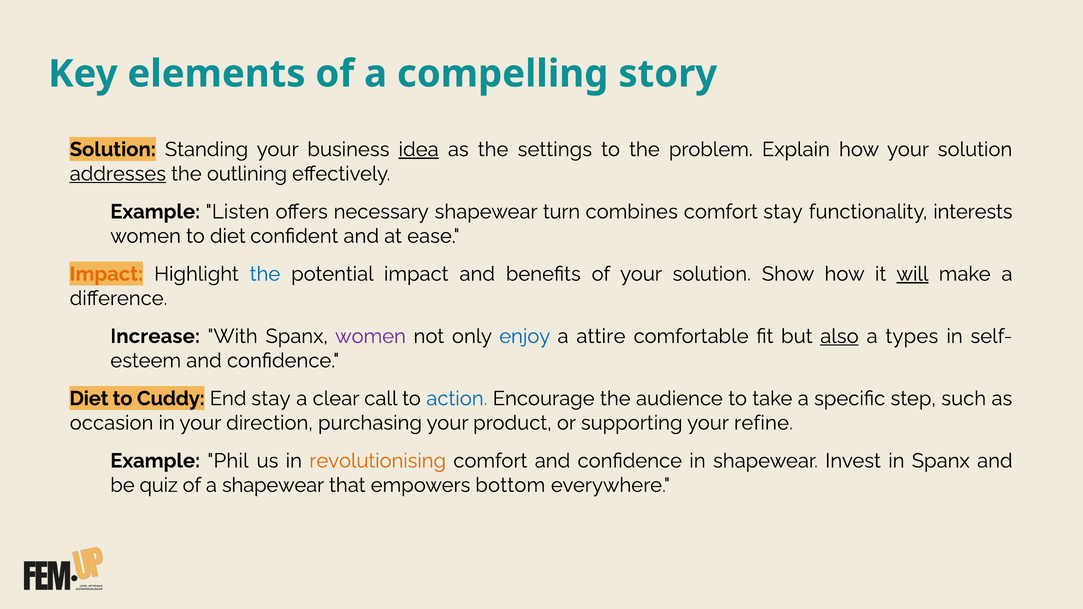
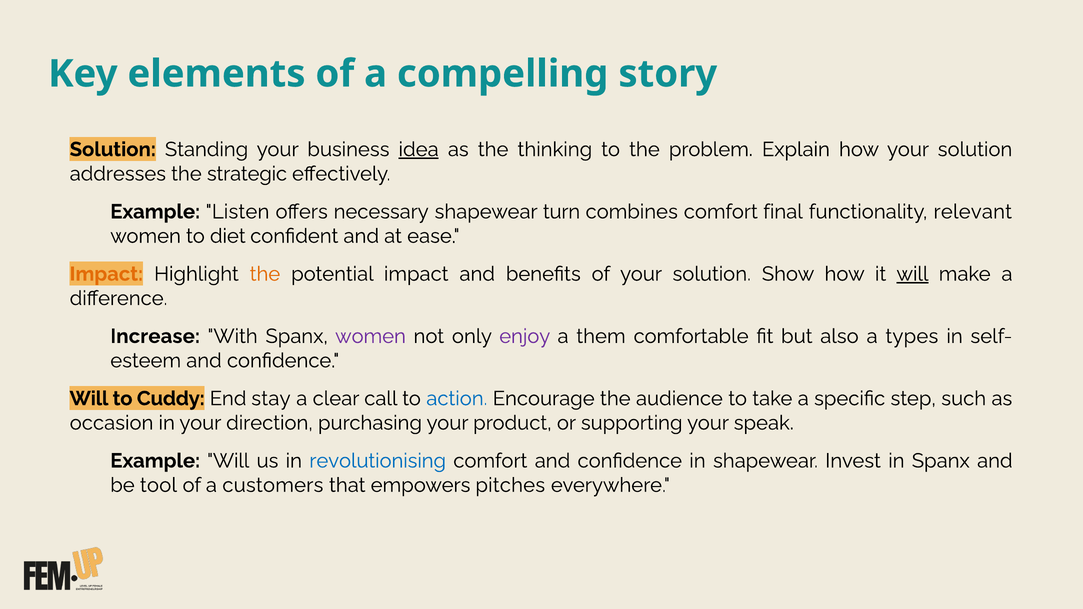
settings: settings -> thinking
addresses underline: present -> none
outlining: outlining -> strategic
comfort stay: stay -> final
interests: interests -> relevant
the at (265, 274) colour: blue -> orange
enjoy colour: blue -> purple
attire: attire -> them
also underline: present -> none
Diet at (89, 399): Diet -> Will
refine: refine -> speak
Example Phil: Phil -> Will
revolutionising colour: orange -> blue
quiz: quiz -> tool
a shapewear: shapewear -> customers
bottom: bottom -> pitches
